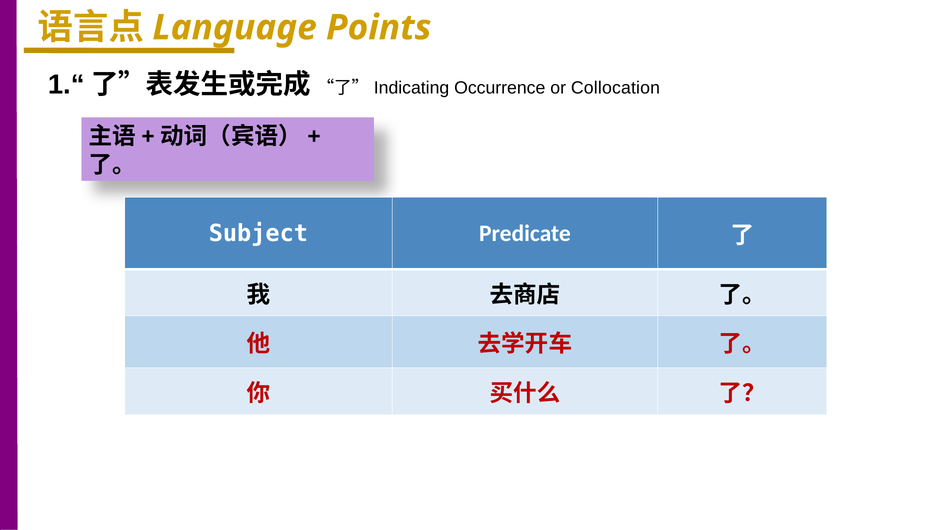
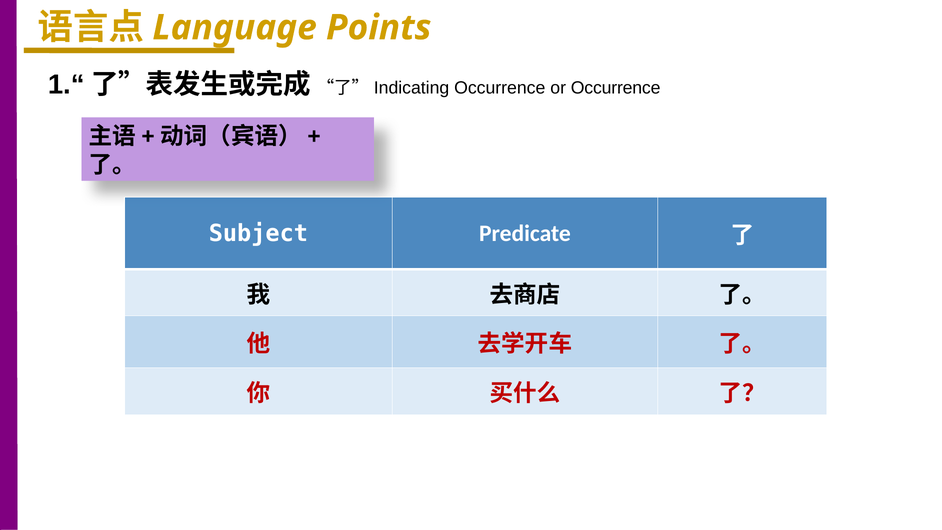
or Collocation: Collocation -> Occurrence
